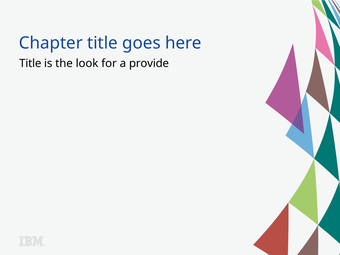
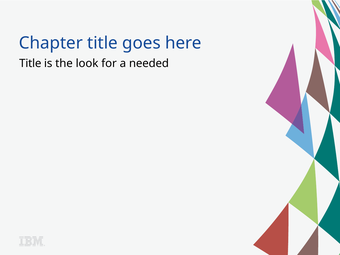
provide: provide -> needed
